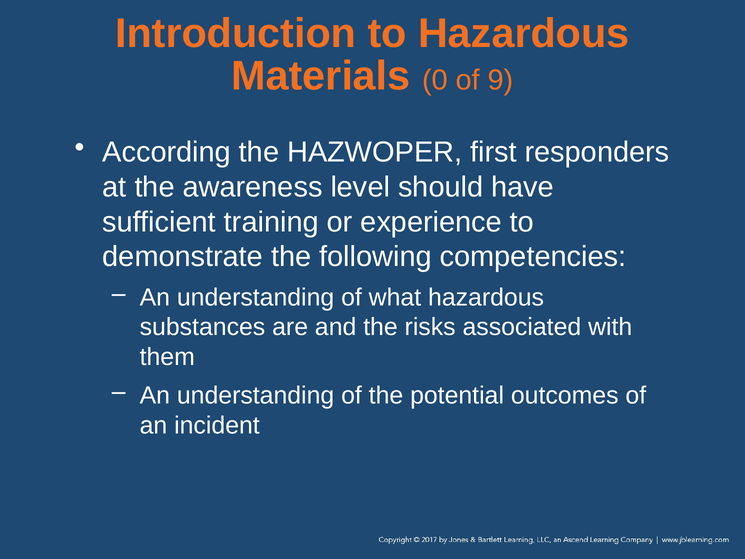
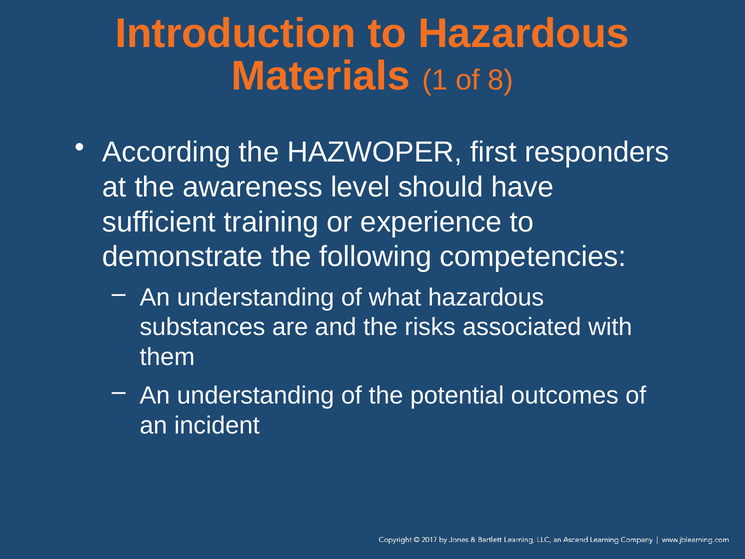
0: 0 -> 1
9: 9 -> 8
